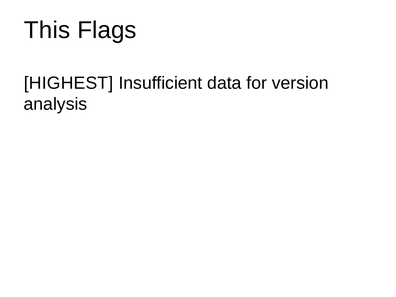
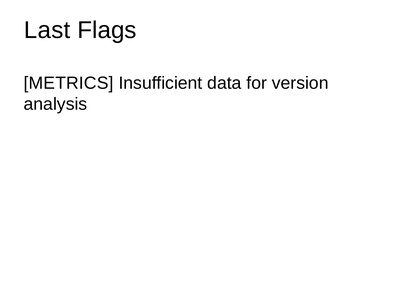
This: This -> Last
HIGHEST: HIGHEST -> METRICS
